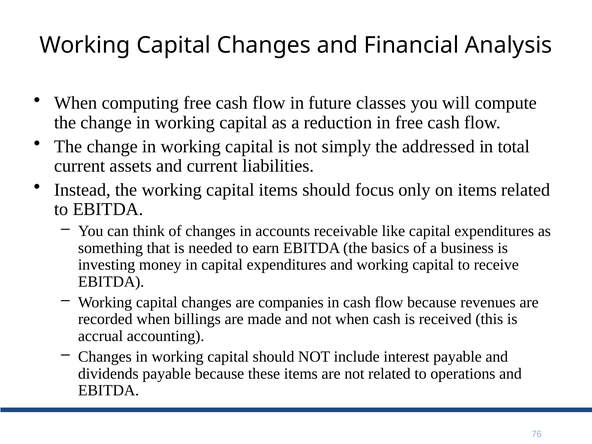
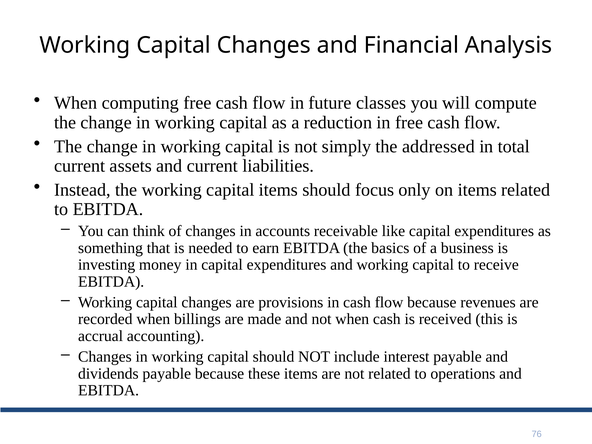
companies: companies -> provisions
